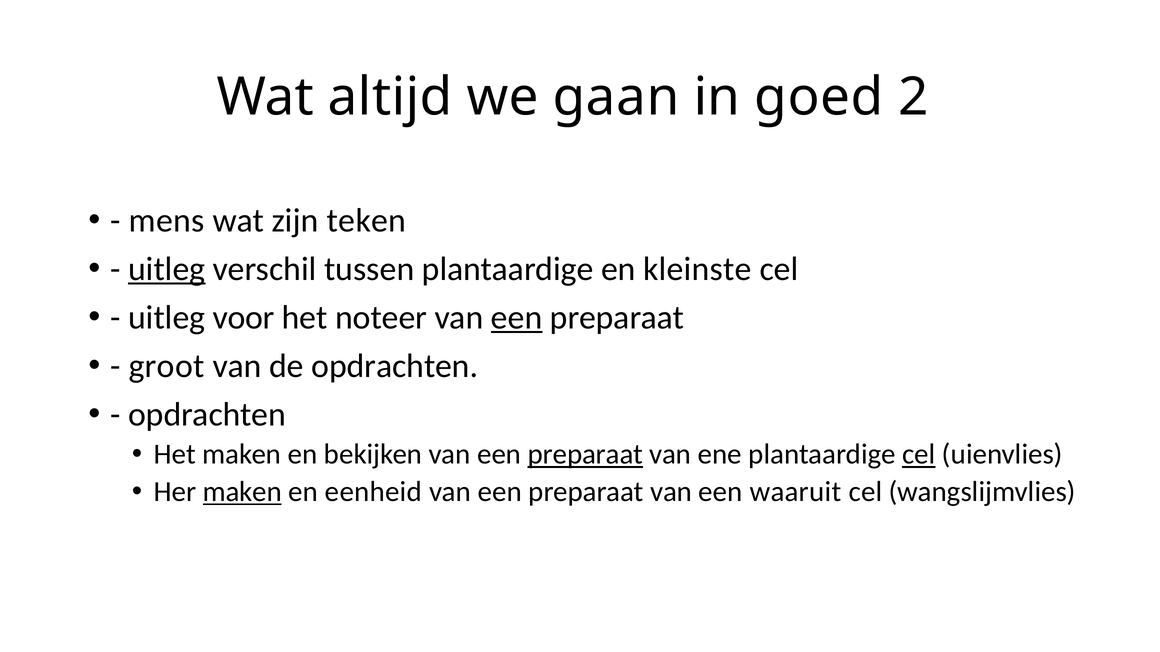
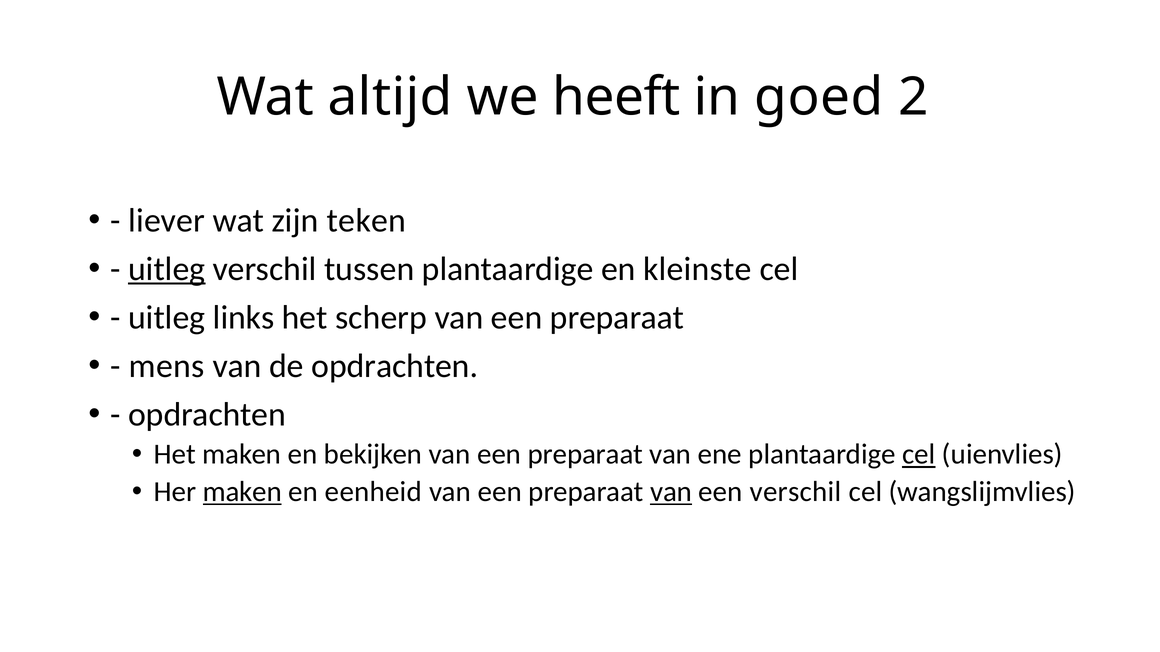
gaan: gaan -> heeft
mens: mens -> liever
voor: voor -> links
noteer: noteer -> scherp
een at (517, 318) underline: present -> none
groot: groot -> mens
preparaat at (585, 455) underline: present -> none
van at (671, 492) underline: none -> present
een waaruit: waaruit -> verschil
